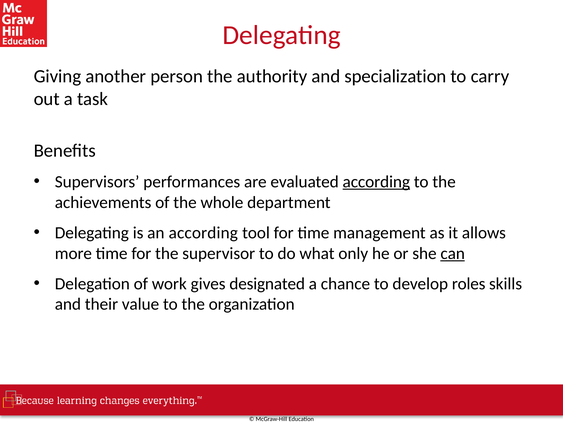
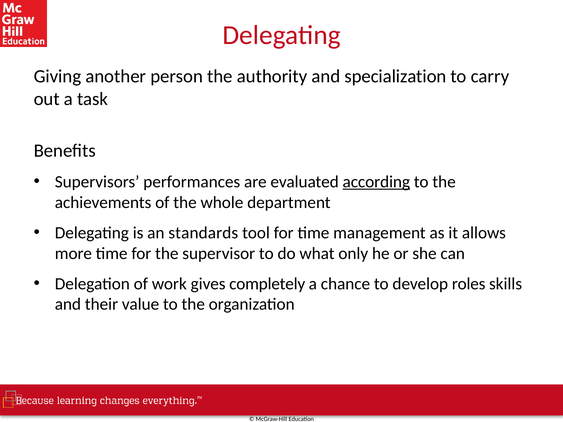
an according: according -> standards
can underline: present -> none
designated: designated -> completely
